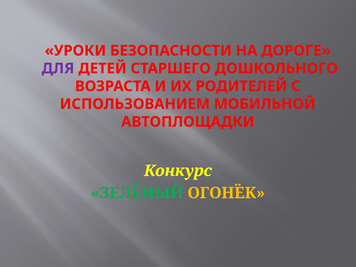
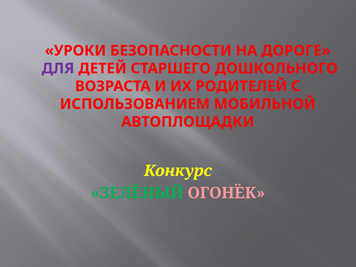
ОГОНЁК colour: yellow -> pink
